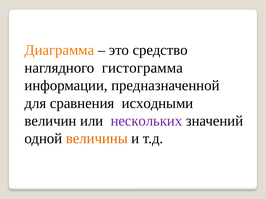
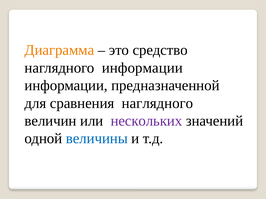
наглядного гистограмма: гистограмма -> информации
сравнения исходными: исходными -> наглядного
величины colour: orange -> blue
